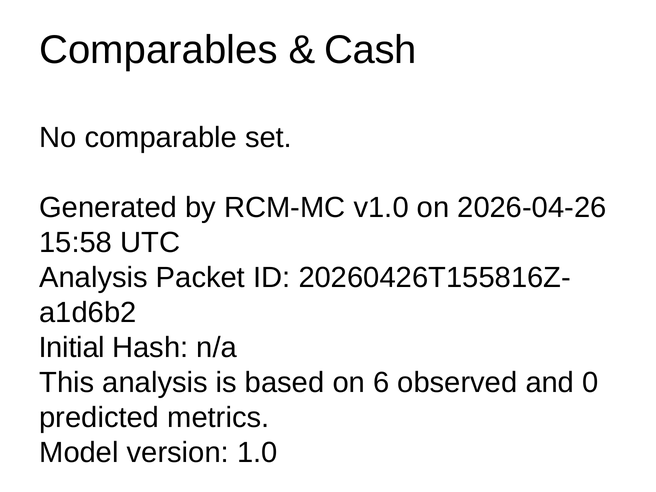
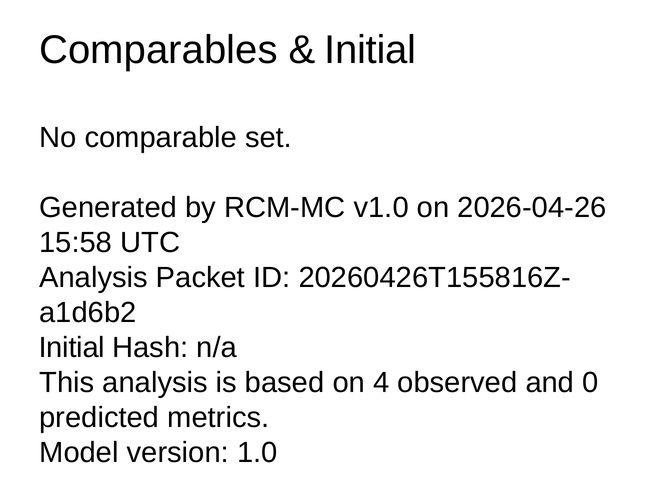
Cash at (370, 50): Cash -> Initial
6: 6 -> 4
